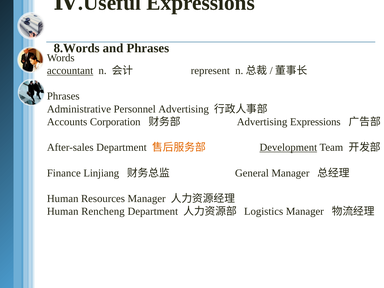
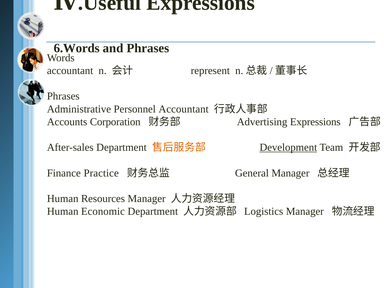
8.Words: 8.Words -> 6.Words
accountant at (70, 71) underline: present -> none
Personnel Advertising: Advertising -> Accountant
Linjiang: Linjiang -> Practice
Rencheng: Rencheng -> Economic
